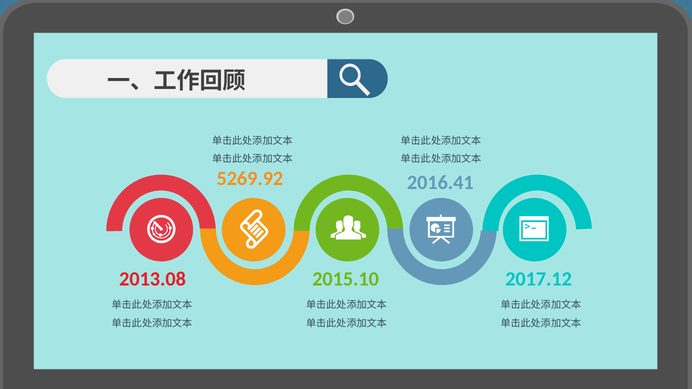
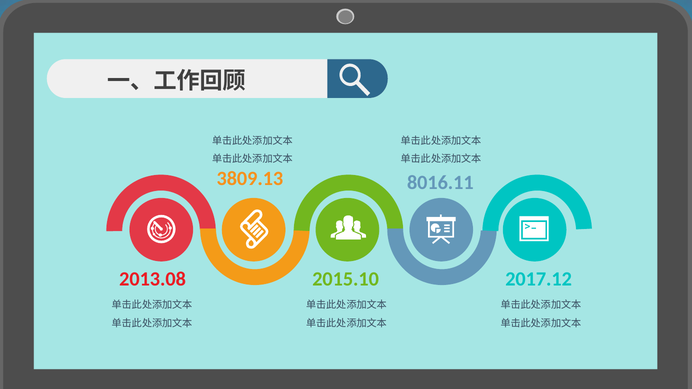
5269.92: 5269.92 -> 3809.13
2016.41: 2016.41 -> 8016.11
